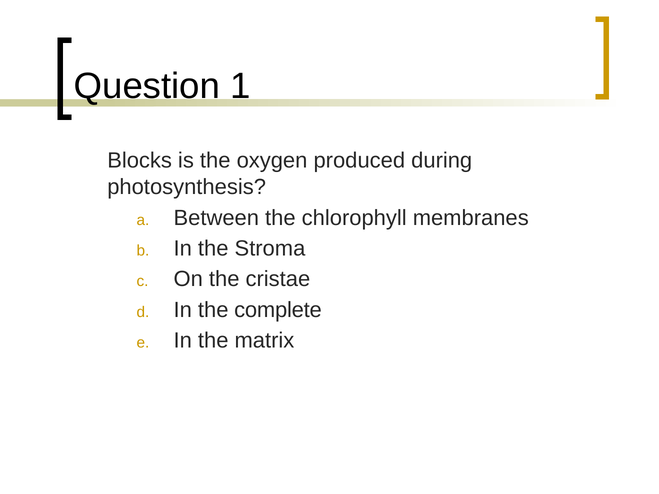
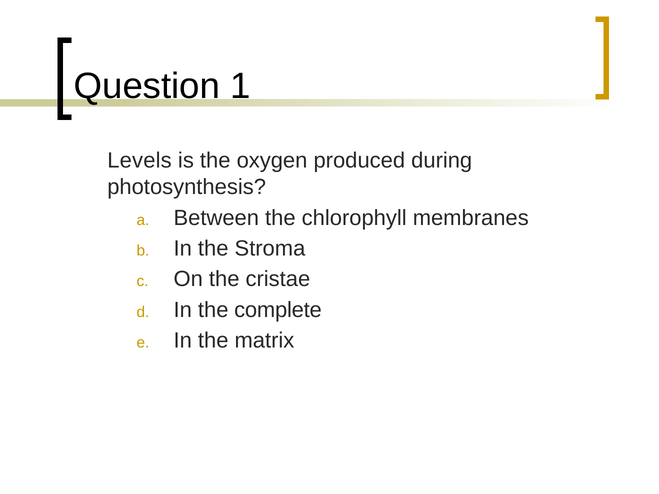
Blocks: Blocks -> Levels
